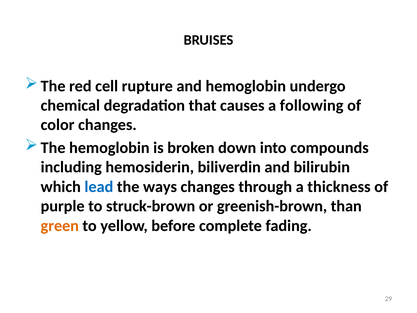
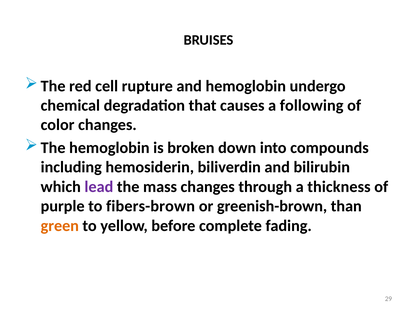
lead colour: blue -> purple
ways: ways -> mass
struck-brown: struck-brown -> fibers-brown
